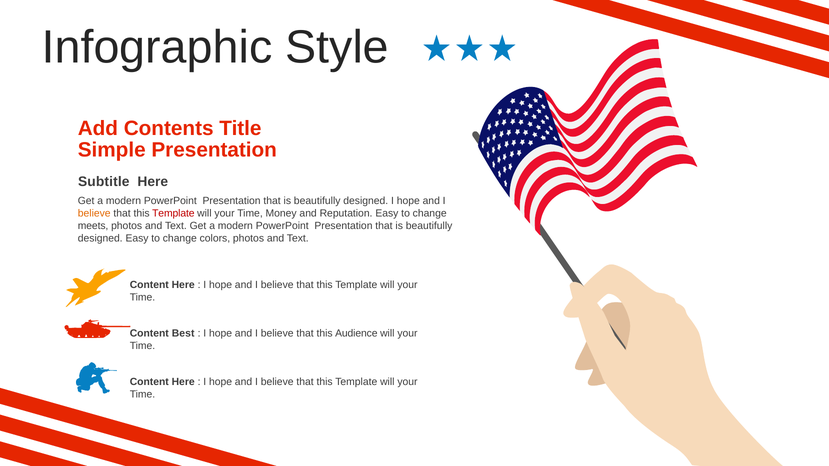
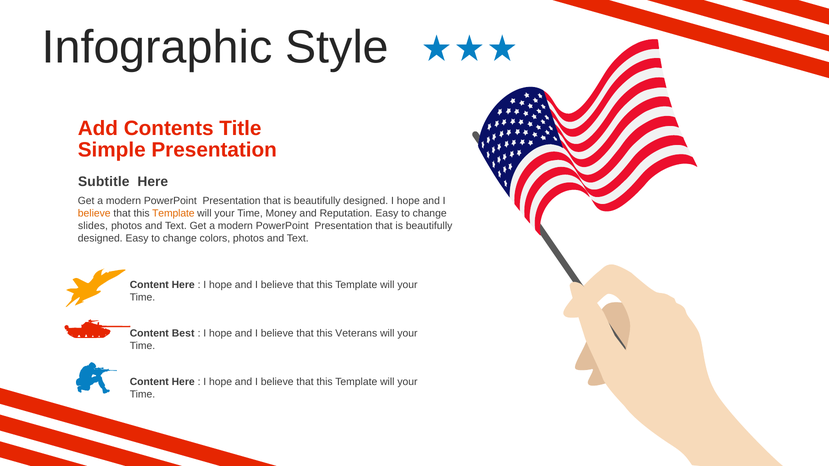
Template at (173, 214) colour: red -> orange
meets: meets -> slides
Audience: Audience -> Veterans
